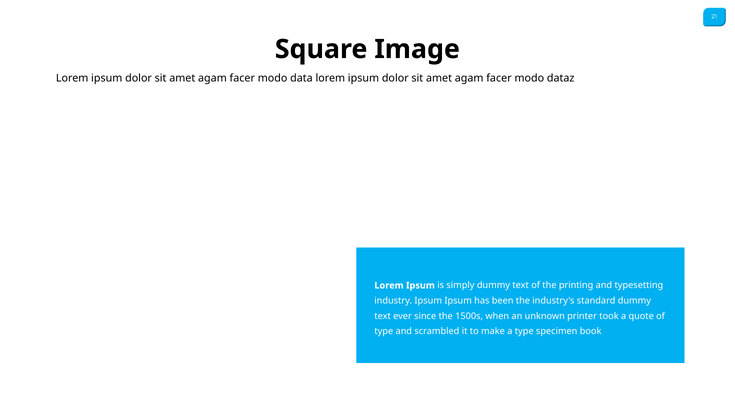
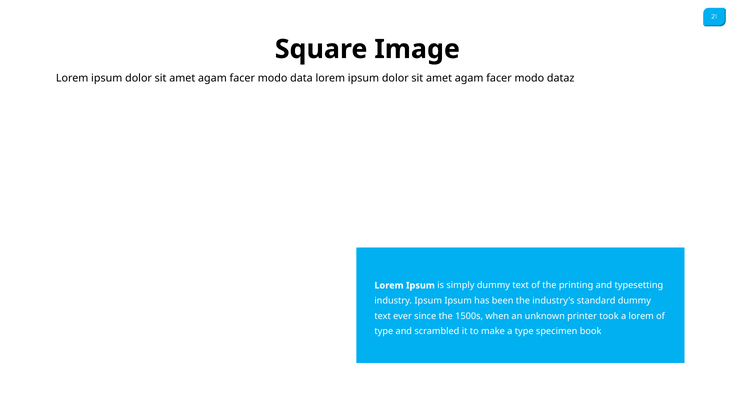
a quote: quote -> lorem
